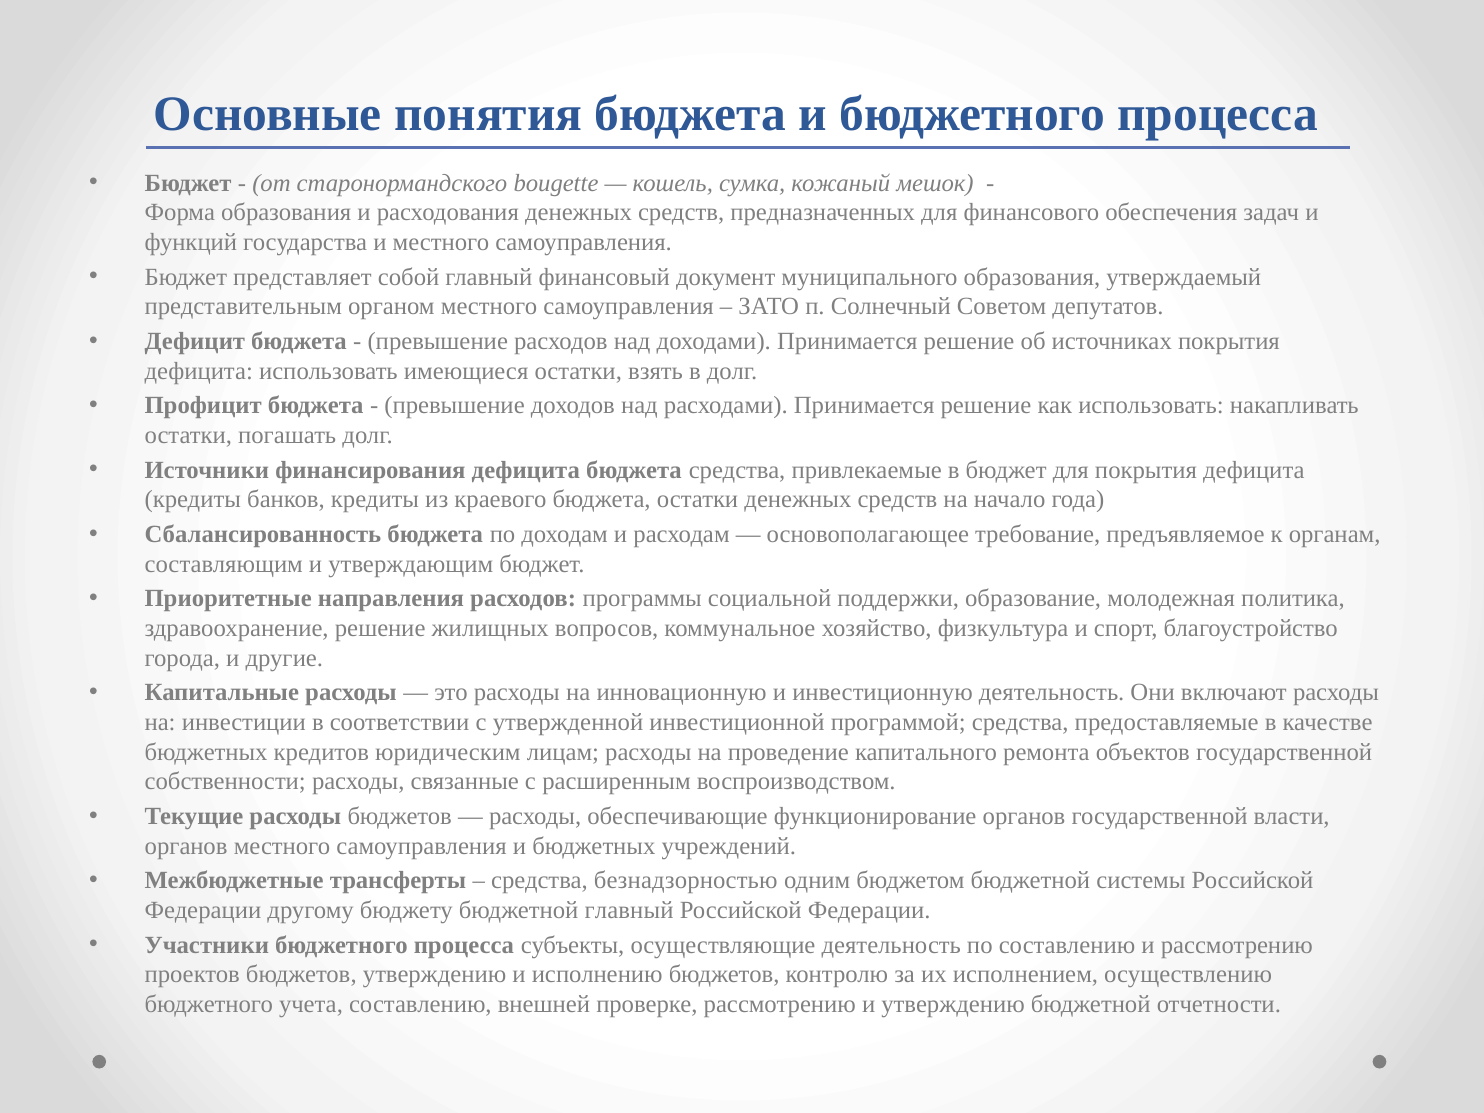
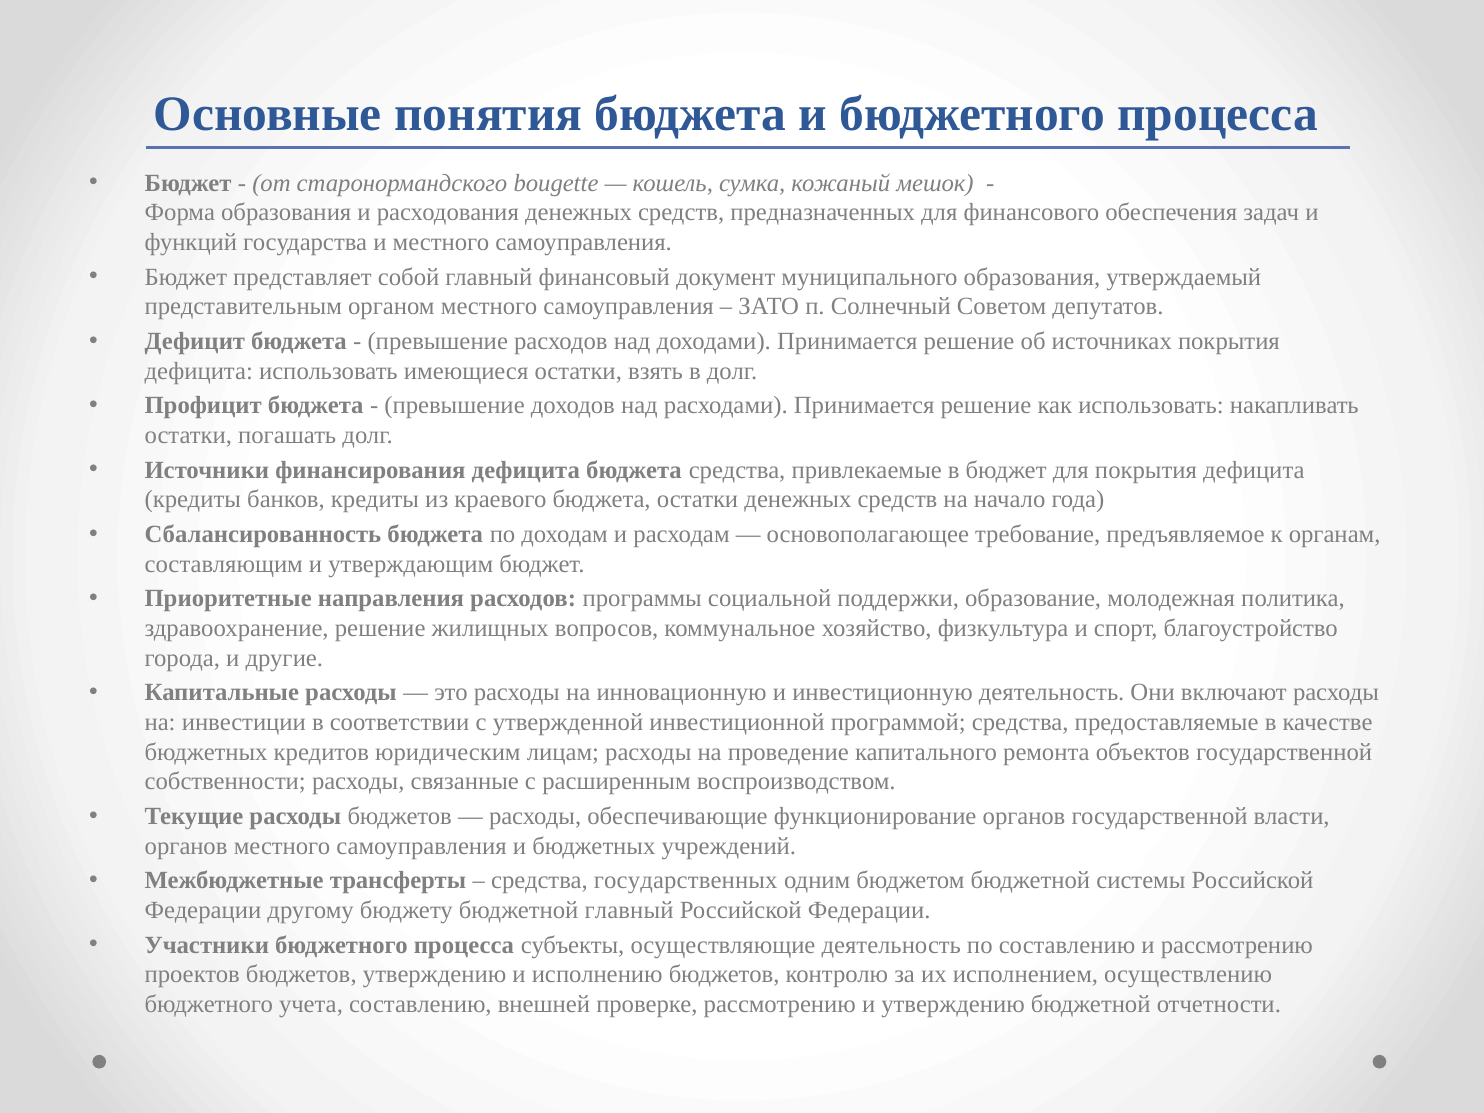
безнадзорностью: безнадзорностью -> государственных
